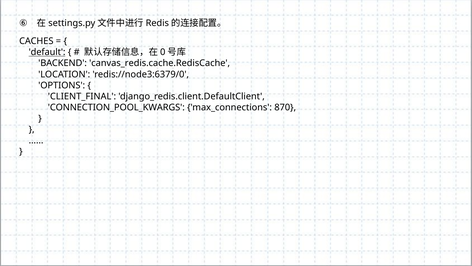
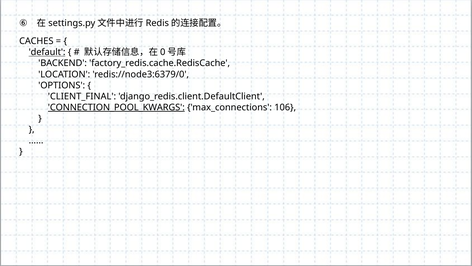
canvas_redis.cache.RedisCache: canvas_redis.cache.RedisCache -> factory_redis.cache.RedisCache
CONNECTION_POOL_KWARGS underline: none -> present
870: 870 -> 106
